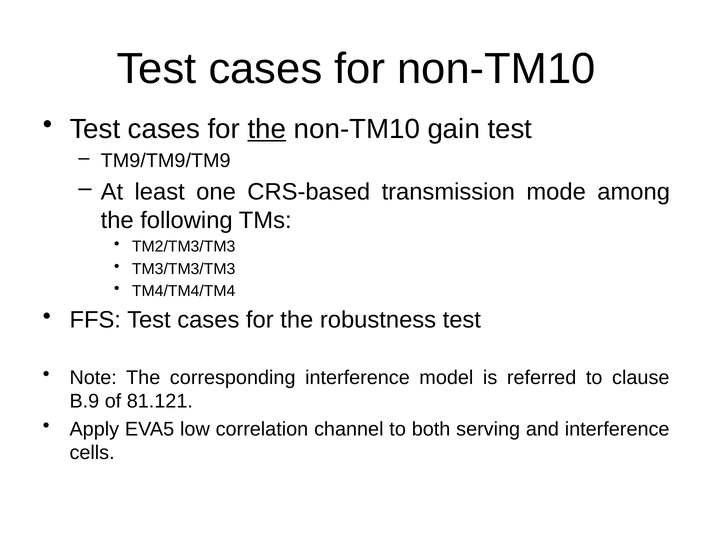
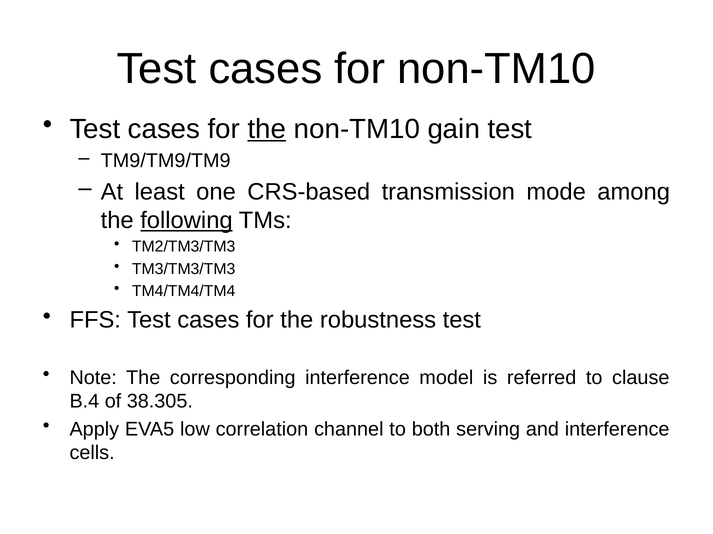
following underline: none -> present
B.9: B.9 -> B.4
81.121: 81.121 -> 38.305
